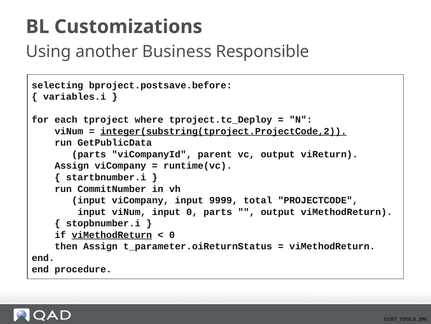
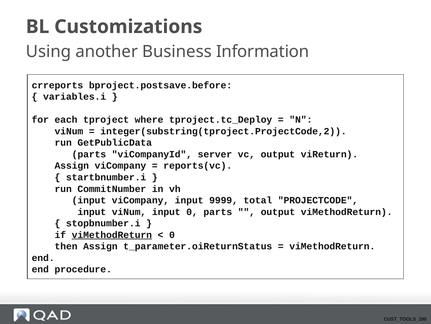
Responsible: Responsible -> Information
selecting: selecting -> crreports
integer(substring(tproject.ProjectCode,2 underline: present -> none
parent: parent -> server
runtime(vc: runtime(vc -> reports(vc
